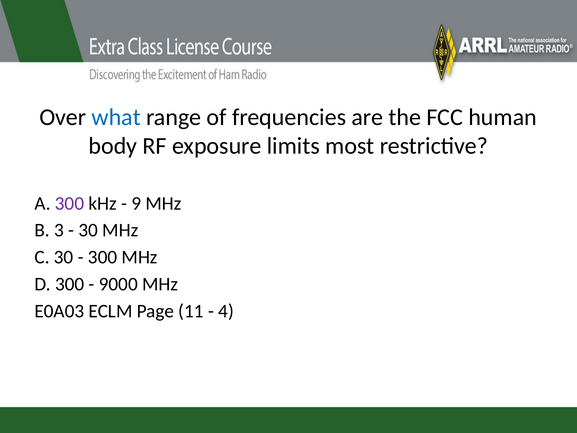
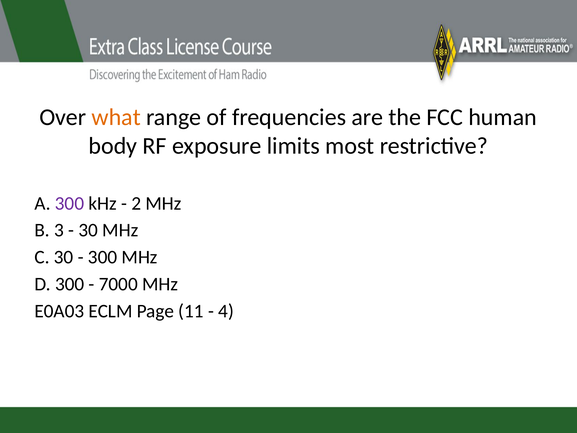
what colour: blue -> orange
9: 9 -> 2
9000: 9000 -> 7000
